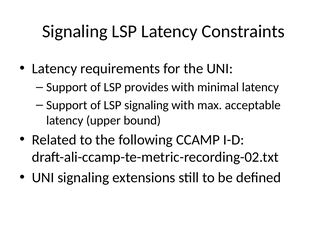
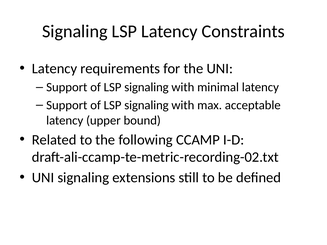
provides at (146, 87): provides -> signaling
